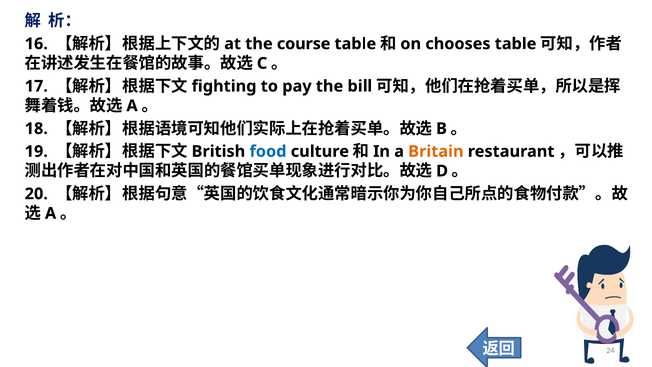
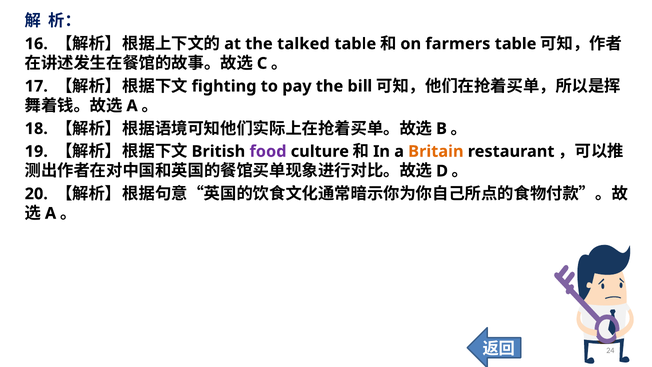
course: course -> talked
chooses: chooses -> farmers
food colour: blue -> purple
